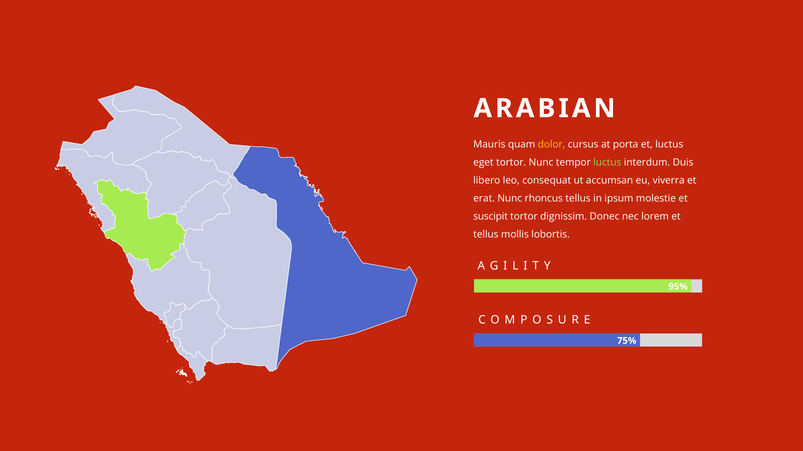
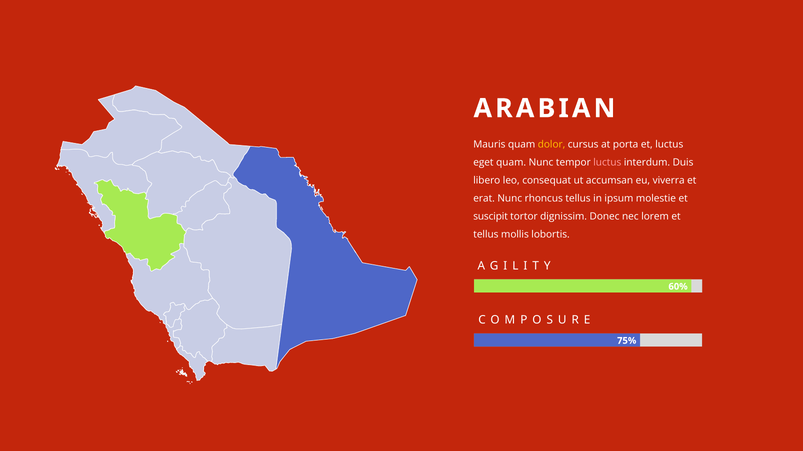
eget tortor: tortor -> quam
luctus at (607, 162) colour: light green -> pink
95%: 95% -> 60%
